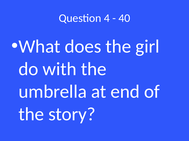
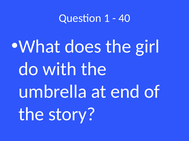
4: 4 -> 1
